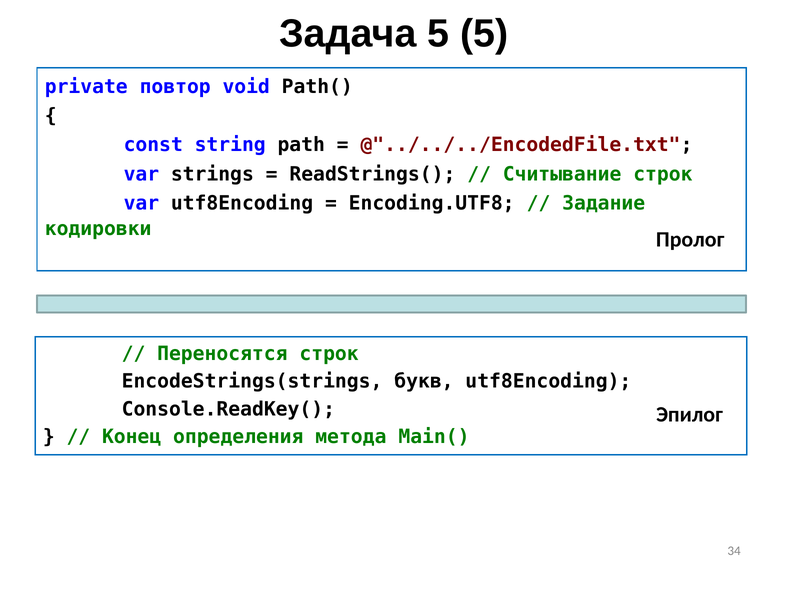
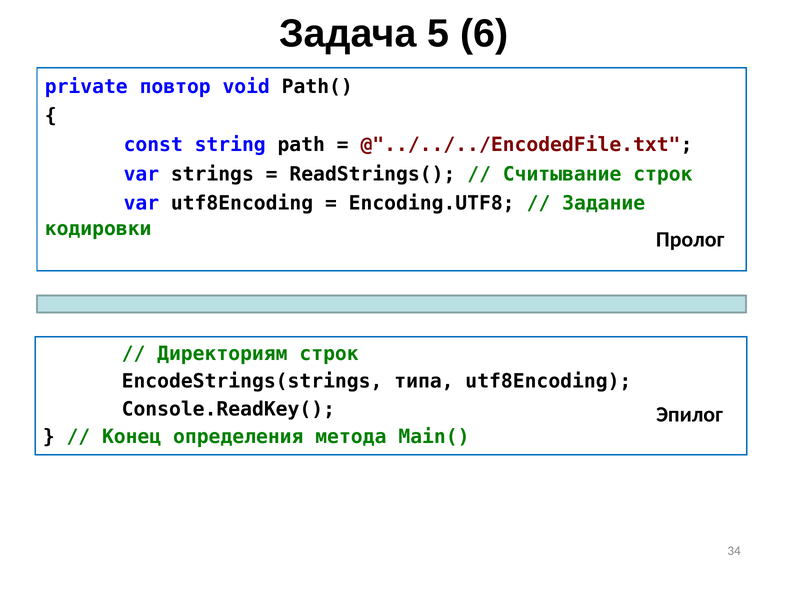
5 5: 5 -> 6
Переносятся: Переносятся -> Директориям
букв: букв -> типа
